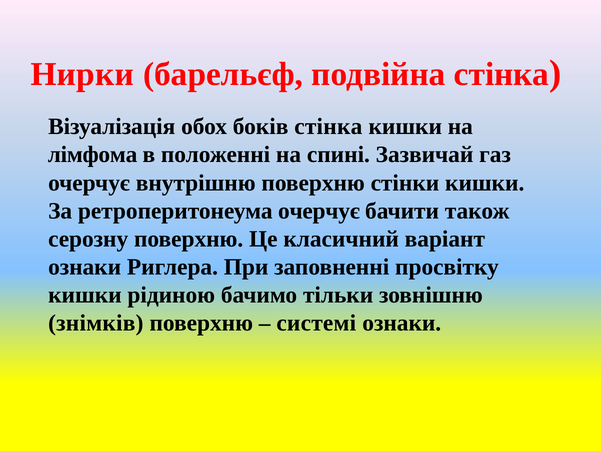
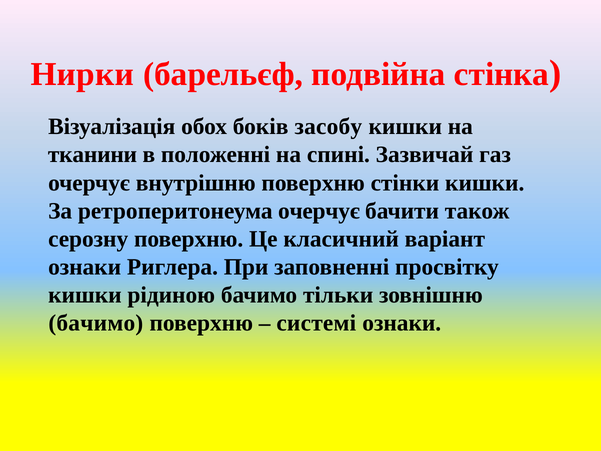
боків стінка: стінка -> засобу
лімфома: лімфома -> тканини
знімків at (96, 323): знімків -> бачимо
